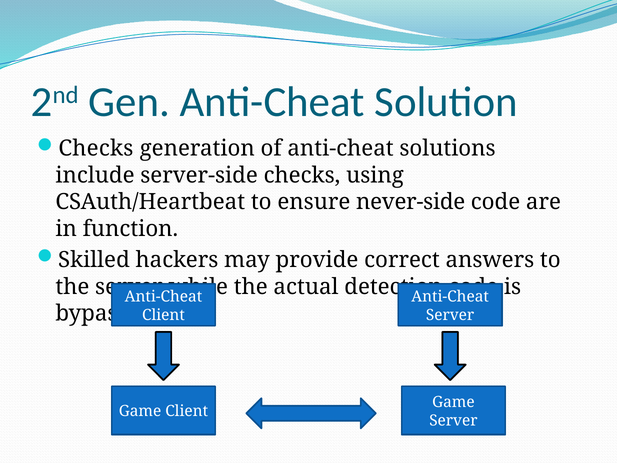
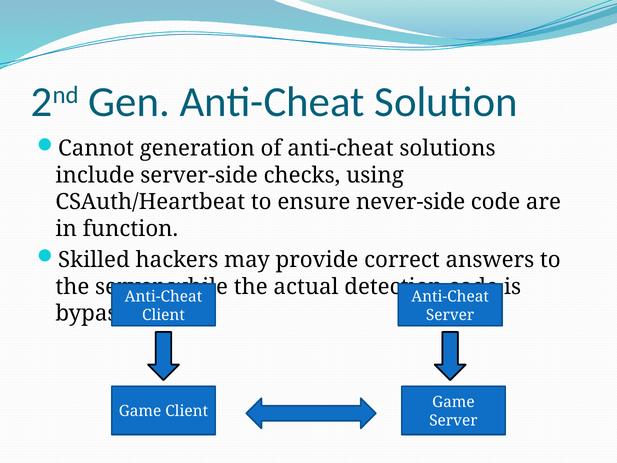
Checks at (96, 149): Checks -> Cannot
